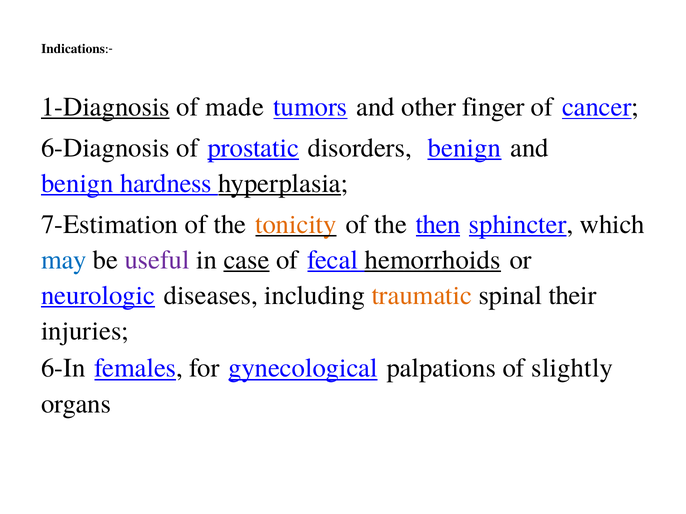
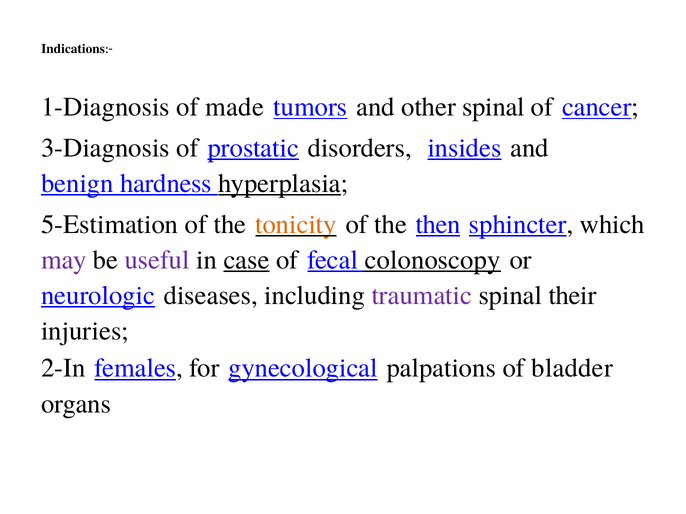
1-Diagnosis underline: present -> none
other finger: finger -> spinal
6-Diagnosis: 6-Diagnosis -> 3-Diagnosis
disorders benign: benign -> insides
7-Estimation: 7-Estimation -> 5-Estimation
may colour: blue -> purple
hemorrhoids: hemorrhoids -> colonoscopy
traumatic colour: orange -> purple
6-In: 6-In -> 2-In
slightly: slightly -> bladder
